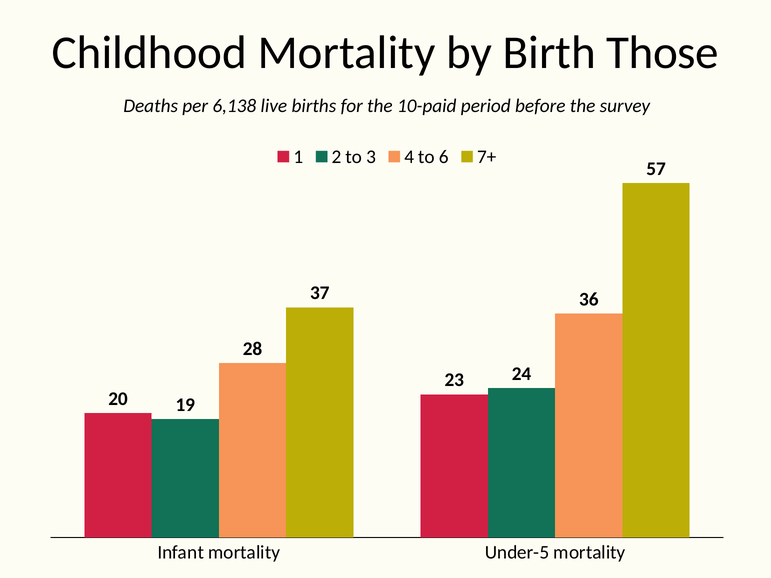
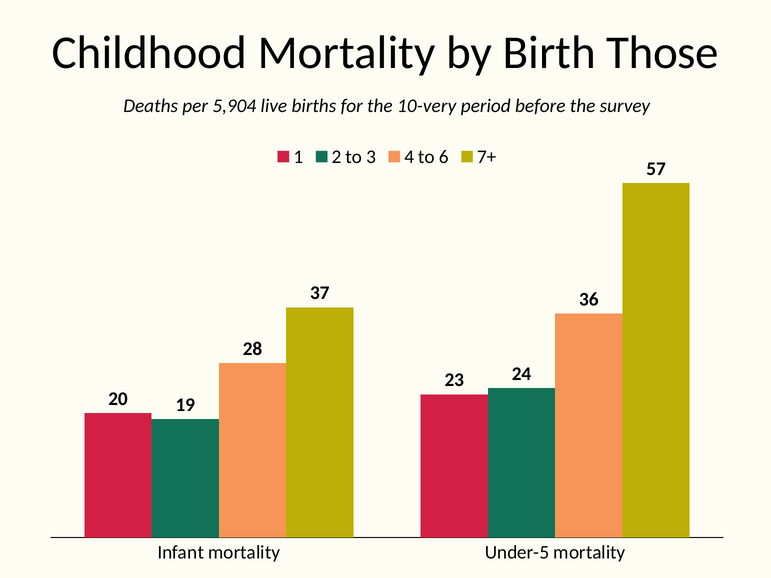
6,138: 6,138 -> 5,904
10-paid: 10-paid -> 10-very
